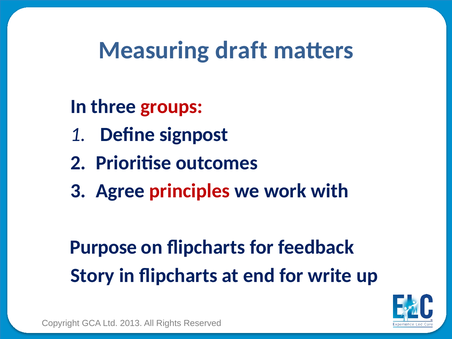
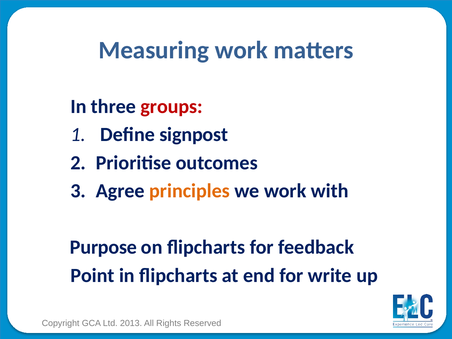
Measuring draft: draft -> work
principles colour: red -> orange
Story: Story -> Point
